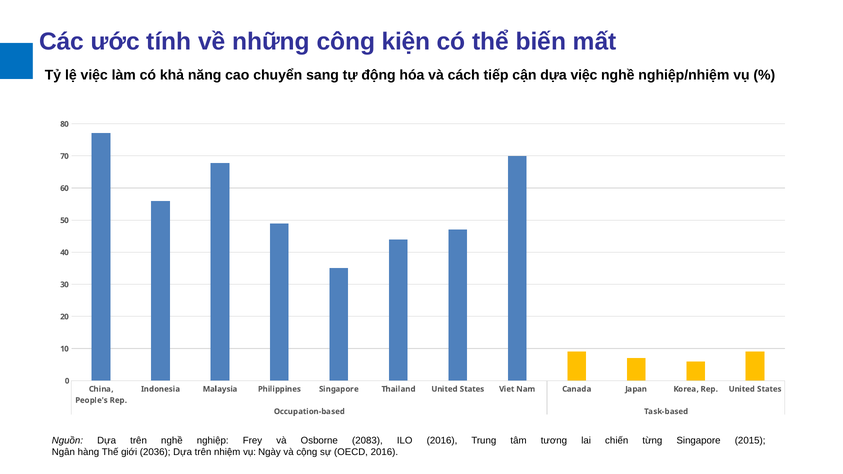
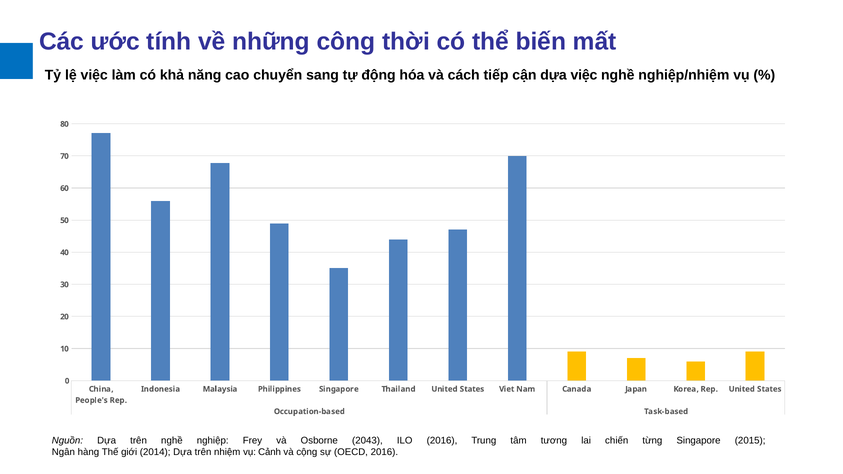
kiện: kiện -> thời
2083: 2083 -> 2043
2036: 2036 -> 2014
Ngày: Ngày -> Cảnh
